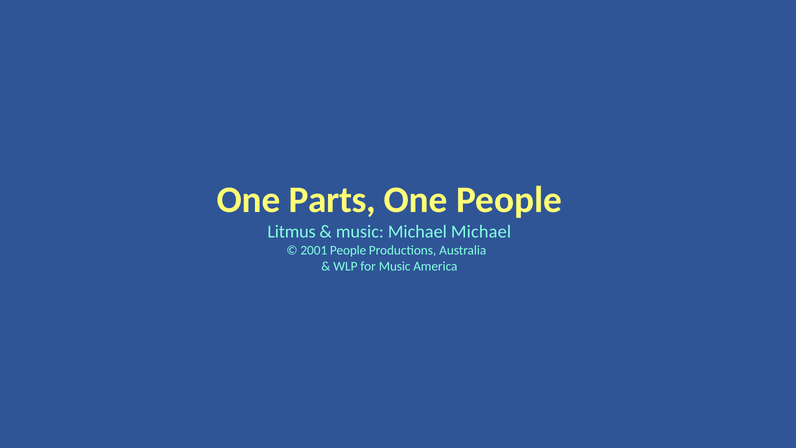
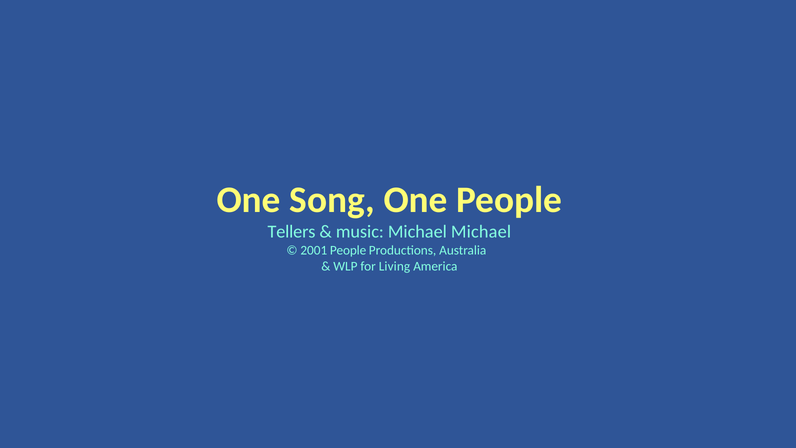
Parts: Parts -> Song
Litmus: Litmus -> Tellers
for Music: Music -> Living
